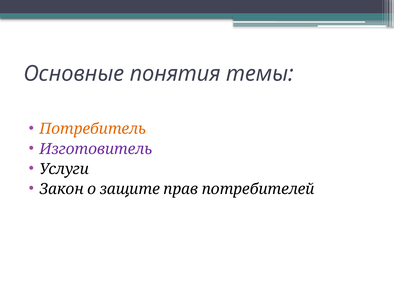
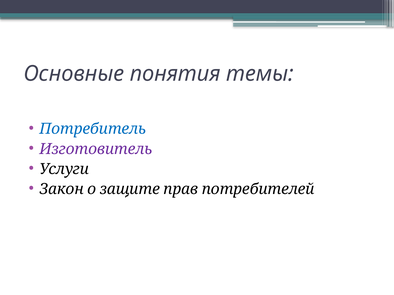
Потребитель colour: orange -> blue
